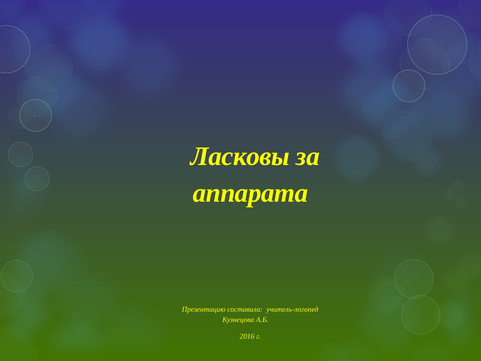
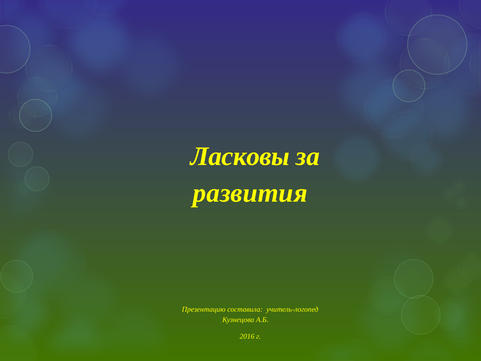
аппарата: аппарата -> развития
